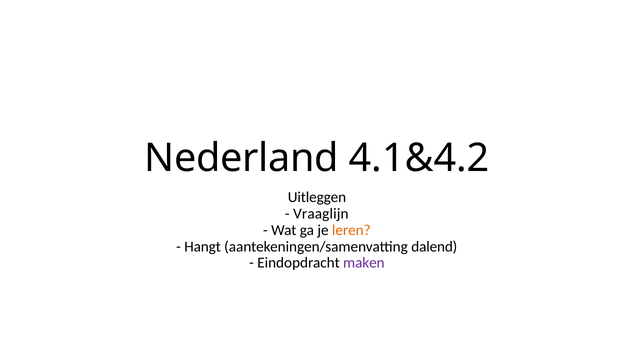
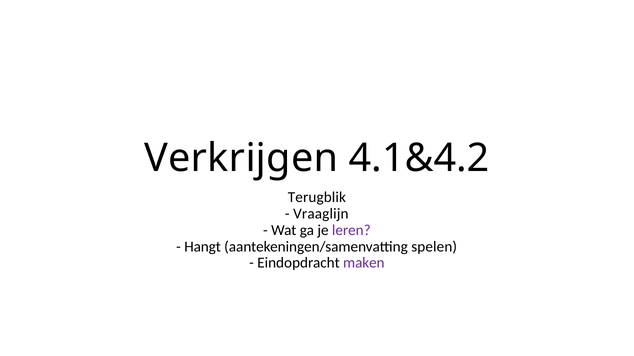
Nederland: Nederland -> Verkrijgen
Uitleggen: Uitleggen -> Terugblik
leren colour: orange -> purple
dalend: dalend -> spelen
